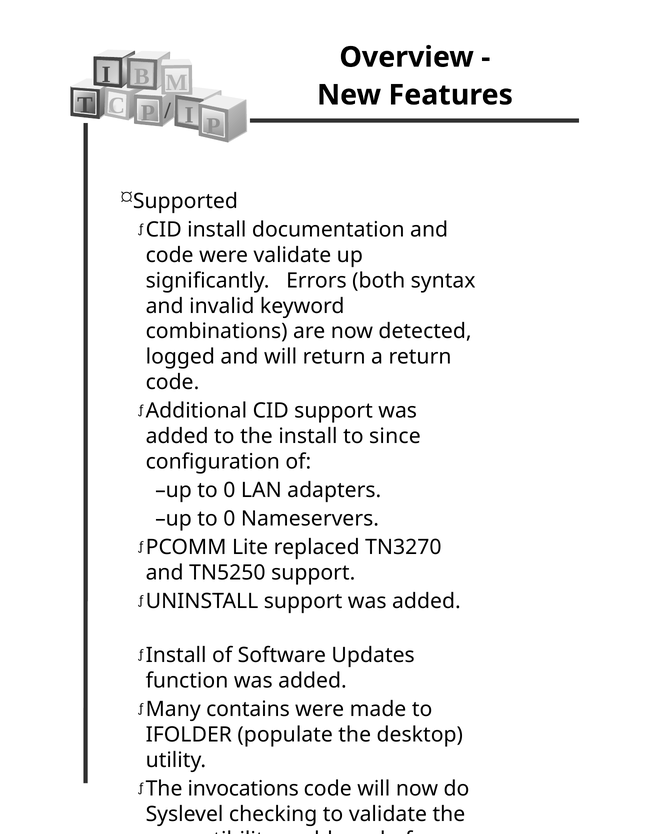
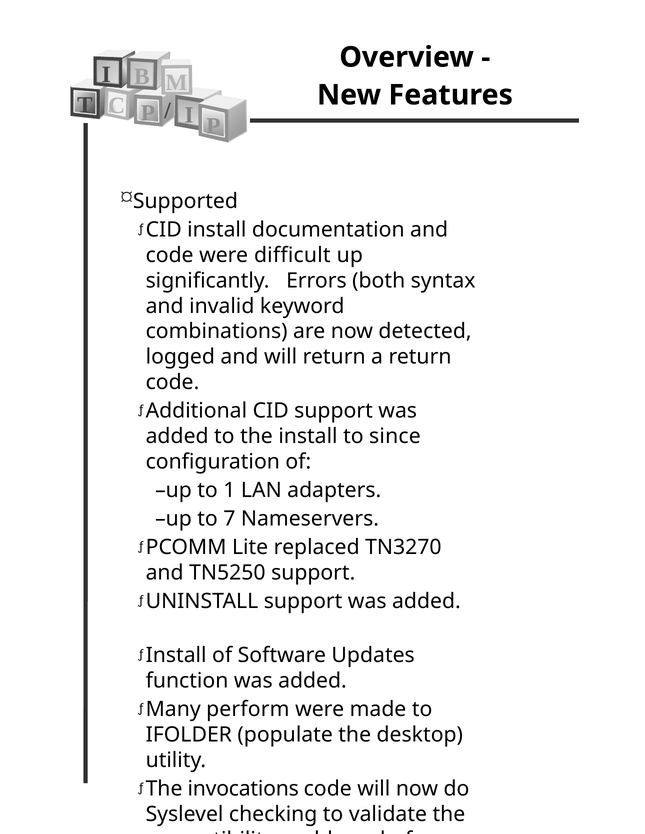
were validate: validate -> difficult
0 at (229, 490): 0 -> 1
0 at (229, 519): 0 -> 7
contains: contains -> perform
